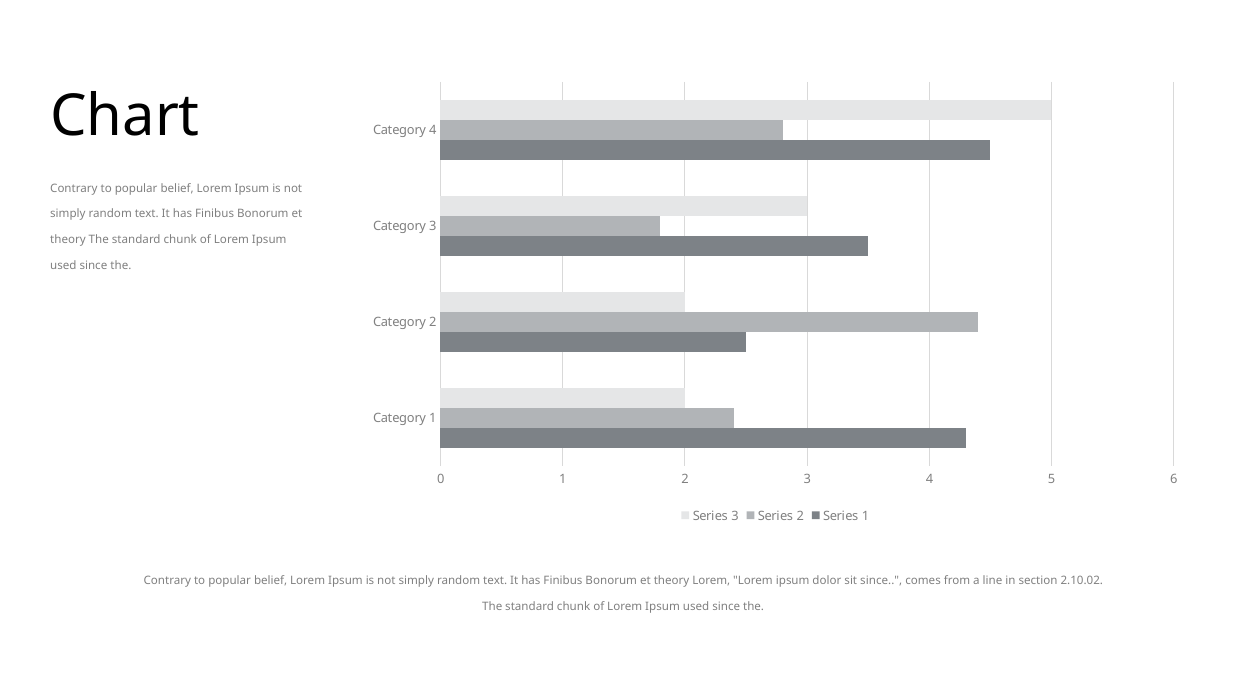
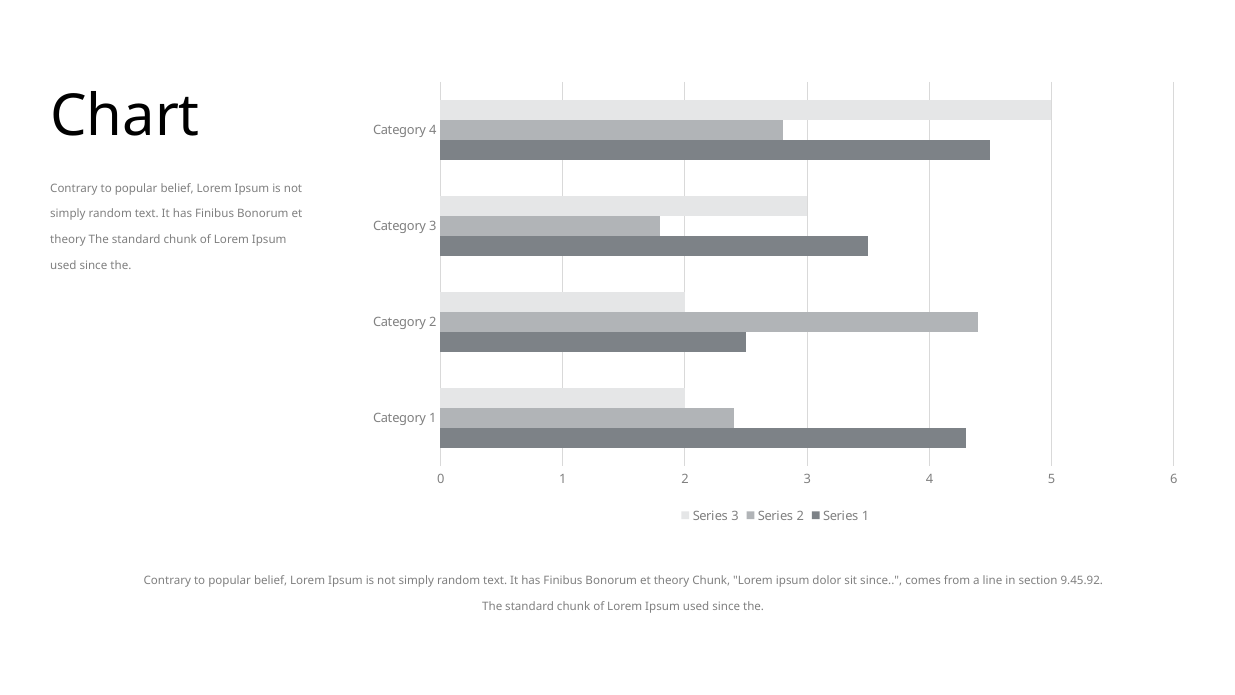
theory Lorem: Lorem -> Chunk
2.10.02: 2.10.02 -> 9.45.92
